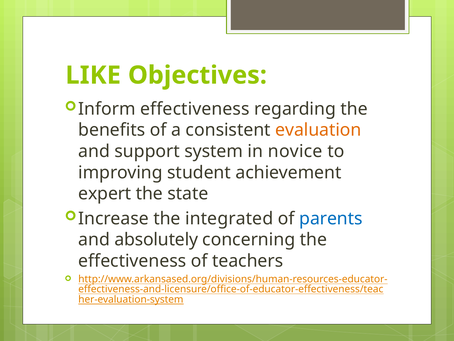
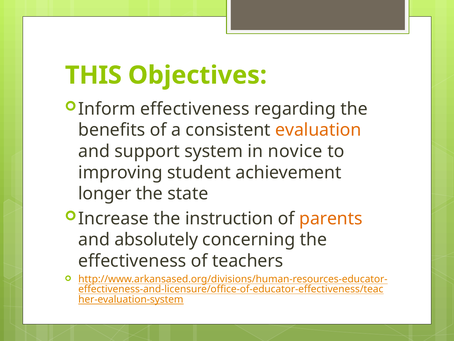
LIKE: LIKE -> THIS
expert: expert -> longer
integrated: integrated -> instruction
parents colour: blue -> orange
